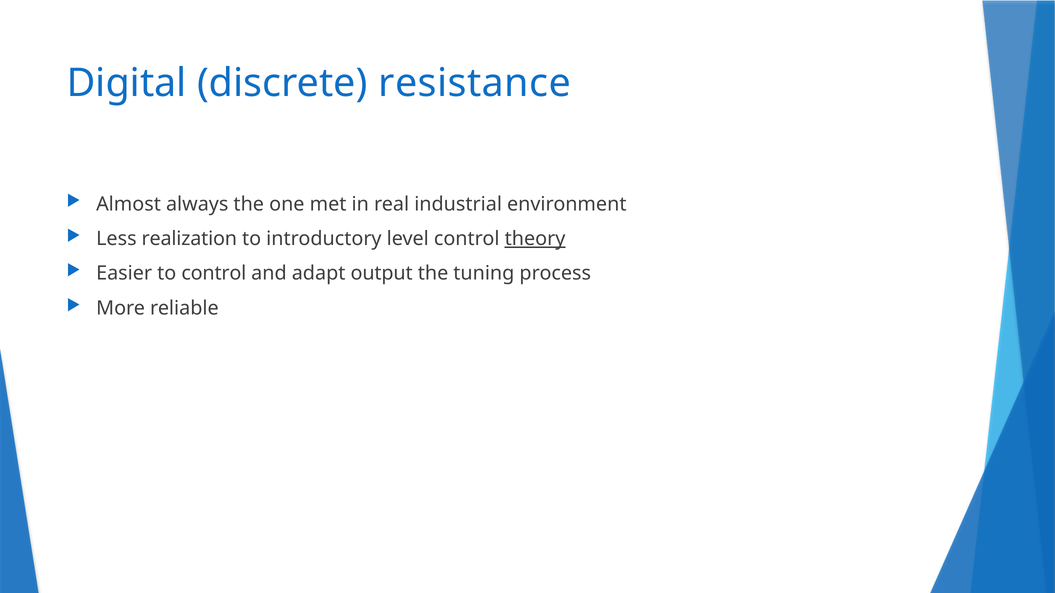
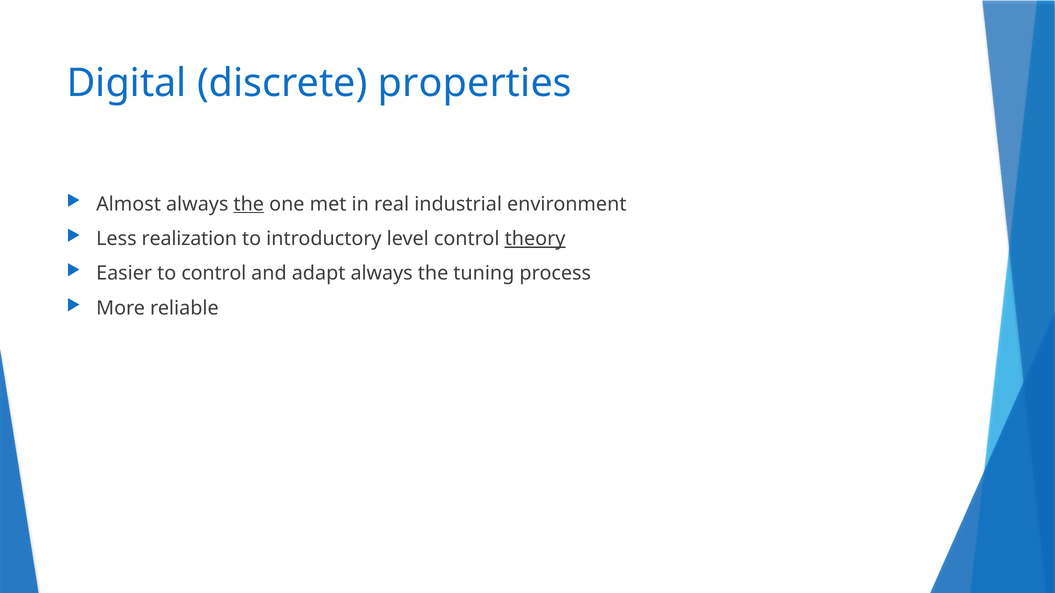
resistance: resistance -> properties
the at (249, 204) underline: none -> present
adapt output: output -> always
